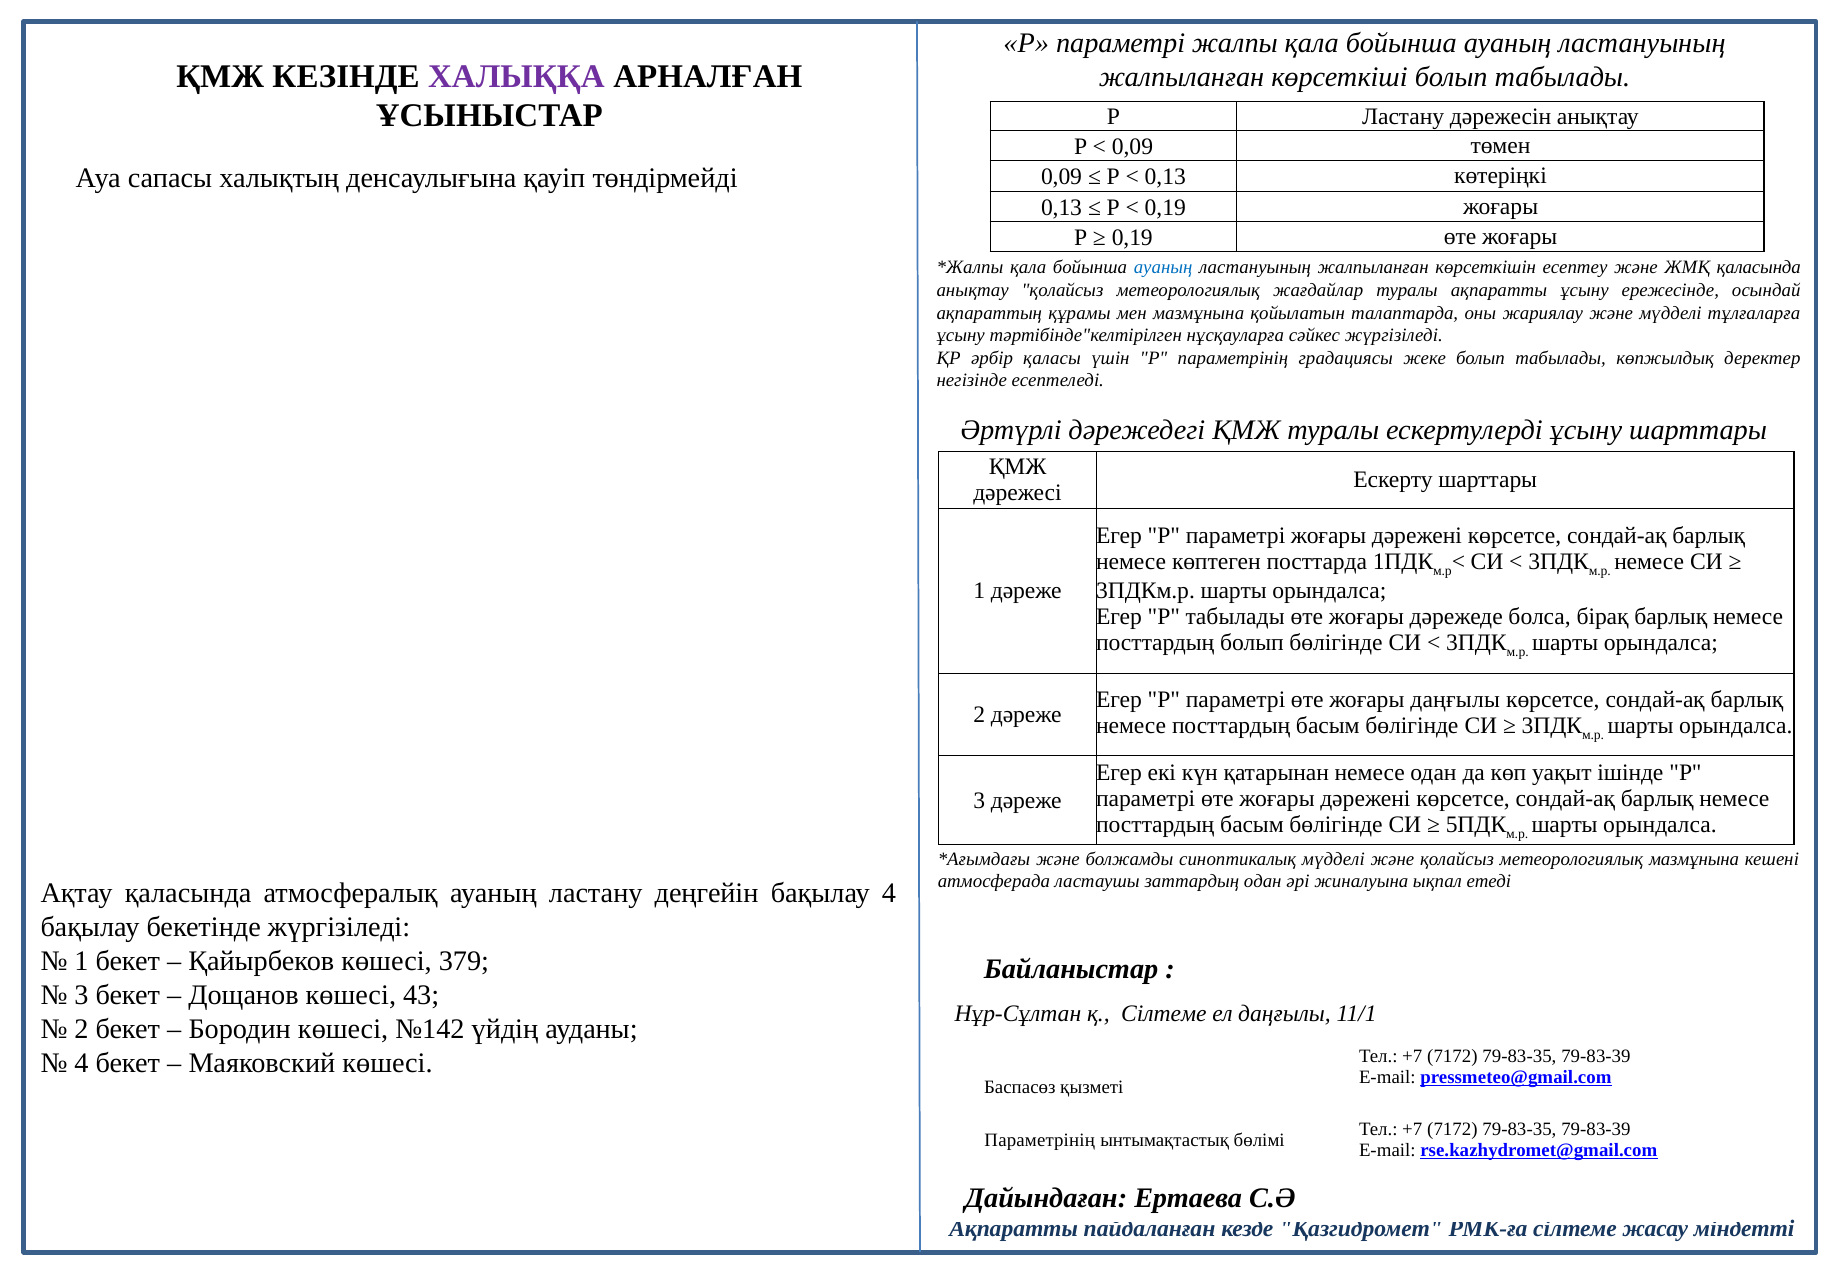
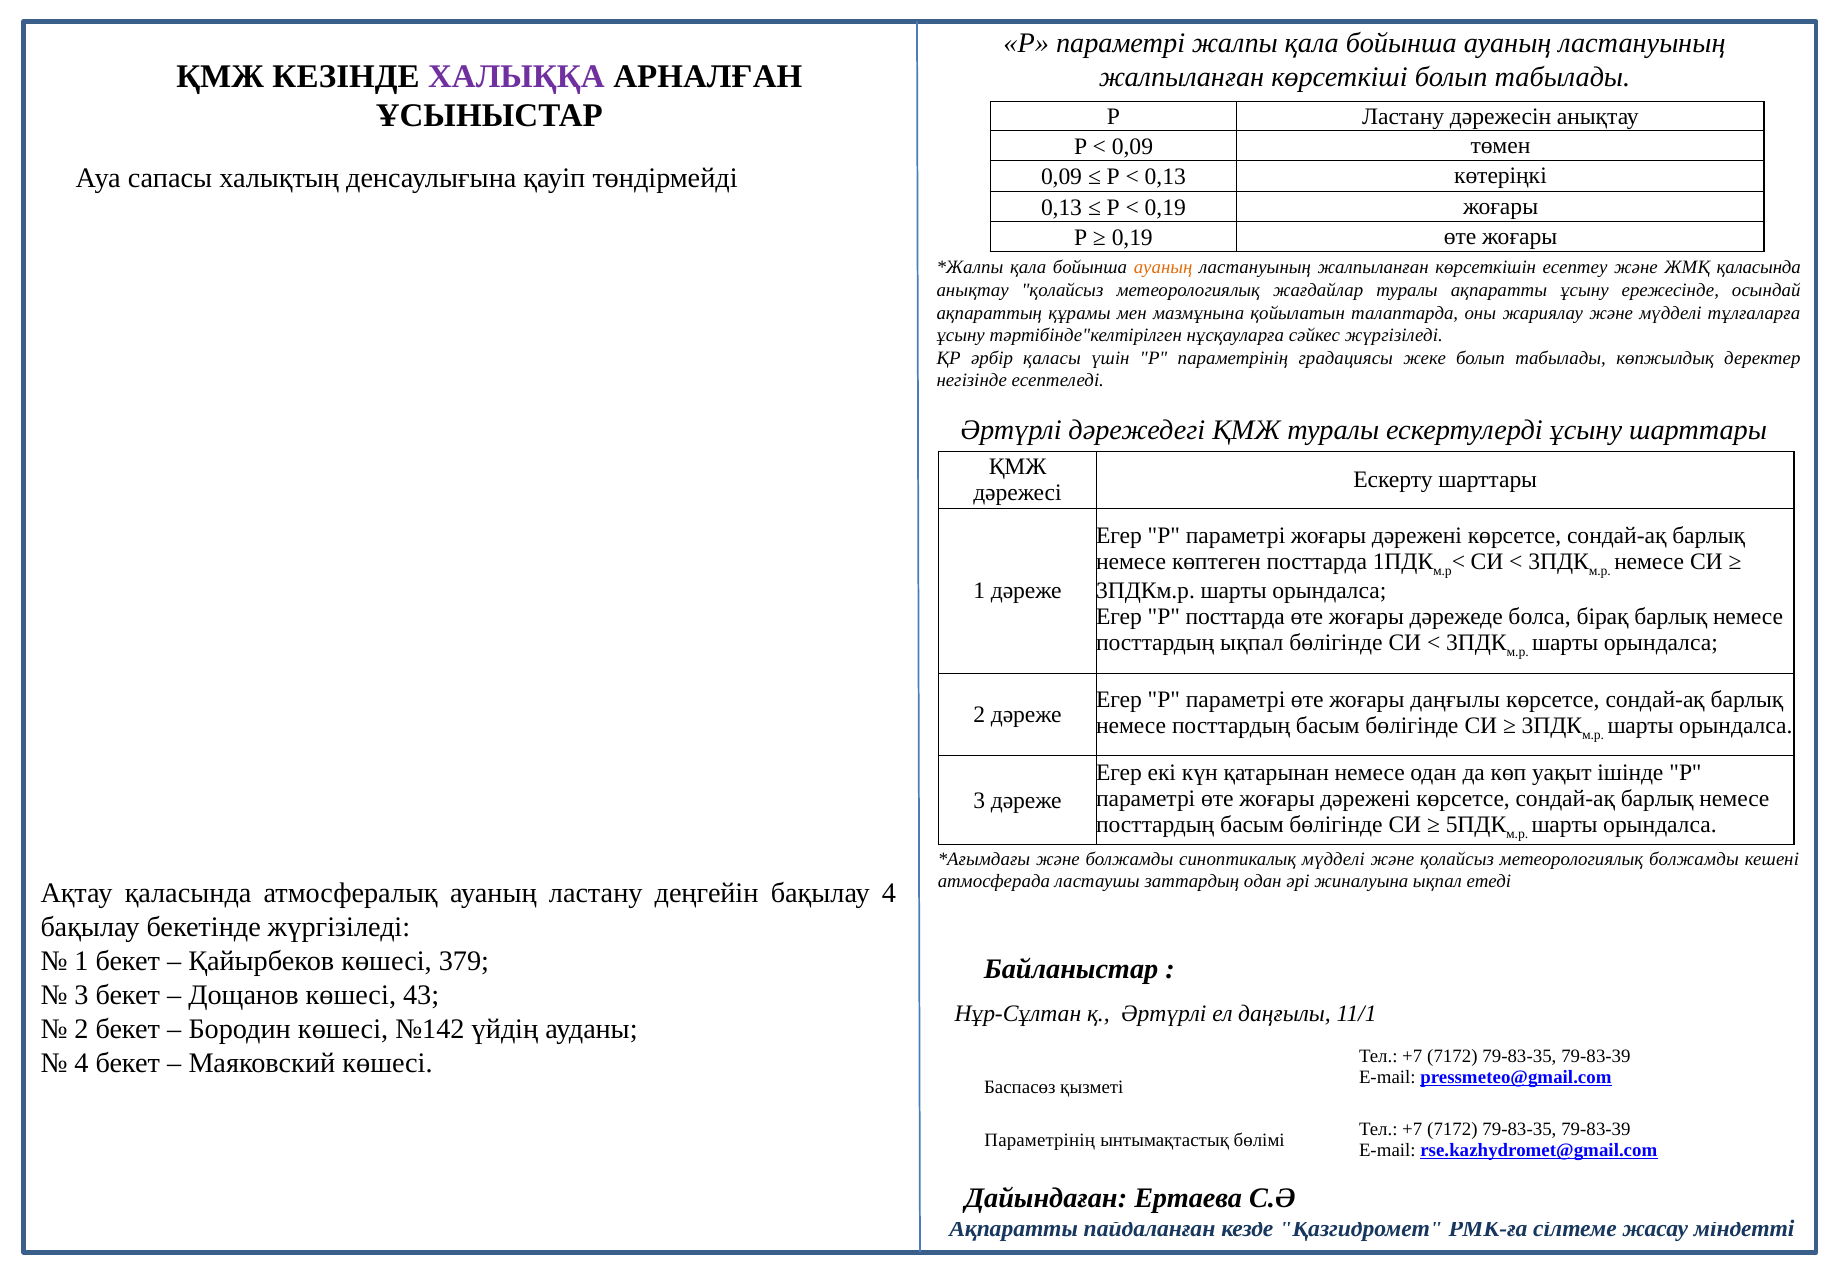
ауаның at (1163, 268) colour: blue -> orange
P табылады: табылады -> посттарда
посттардың болып: болып -> ықпал
метеорологиялық мазмұнына: мазмұнына -> болжамды
қ Сілтеме: Сілтеме -> Әртүрлі
